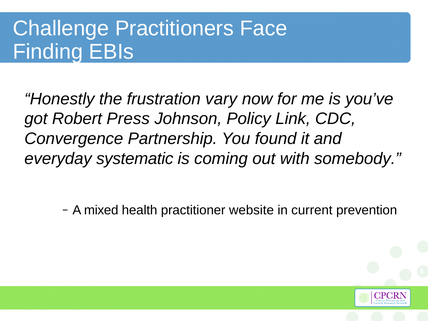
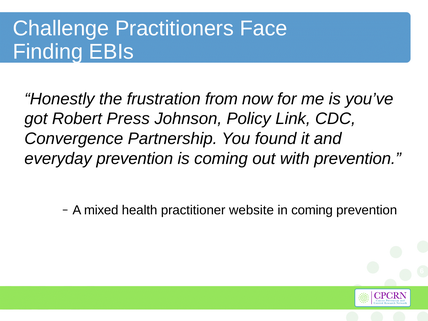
vary: vary -> from
everyday systematic: systematic -> prevention
with somebody: somebody -> prevention
in current: current -> coming
